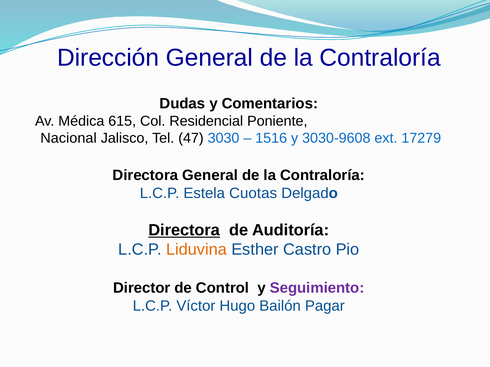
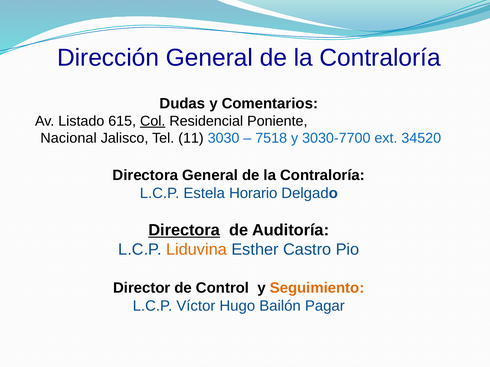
Médica: Médica -> Listado
Col underline: none -> present
47: 47 -> 11
1516: 1516 -> 7518
3030-9608: 3030-9608 -> 3030-7700
17279: 17279 -> 34520
Cuotas: Cuotas -> Horario
Seguimiento colour: purple -> orange
